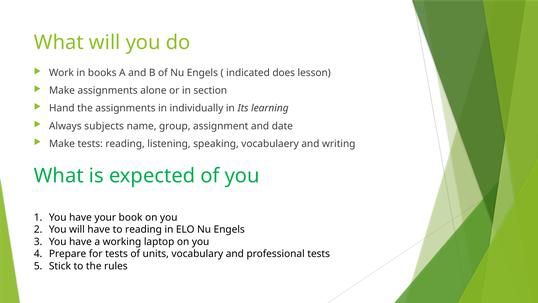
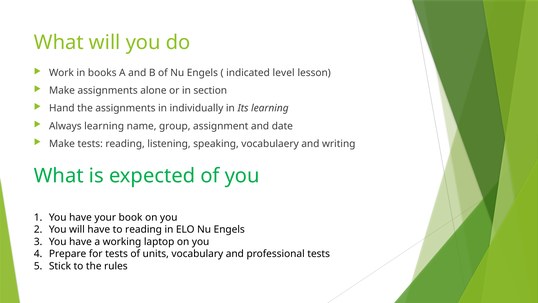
does: does -> level
Always subjects: subjects -> learning
